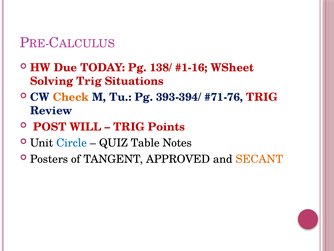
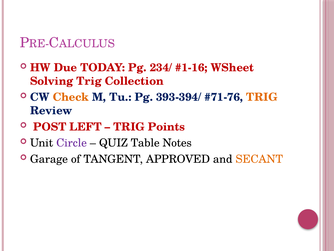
138/: 138/ -> 234/
Situations: Situations -> Collection
TRIG at (262, 97) colour: red -> orange
WILL: WILL -> LEFT
Circle colour: blue -> purple
Posters: Posters -> Garage
